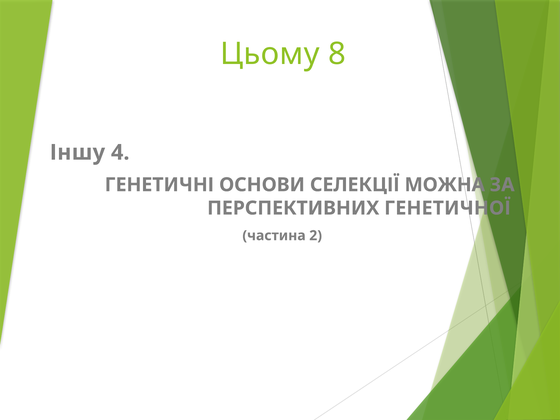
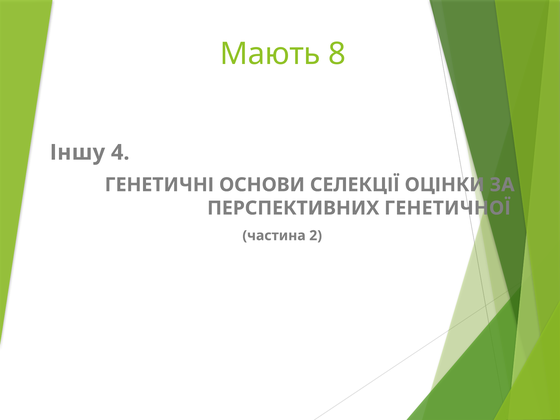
Цьому: Цьому -> Мають
МОЖНА: МОЖНА -> ОЦІНКИ
